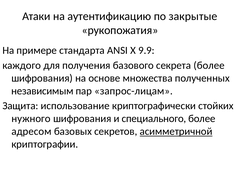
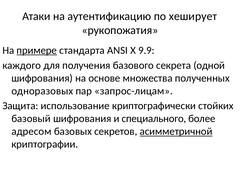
закрытые: закрытые -> хеширует
примере underline: none -> present
секрета более: более -> одной
независимым: независимым -> одноразовых
нужного: нужного -> базовый
